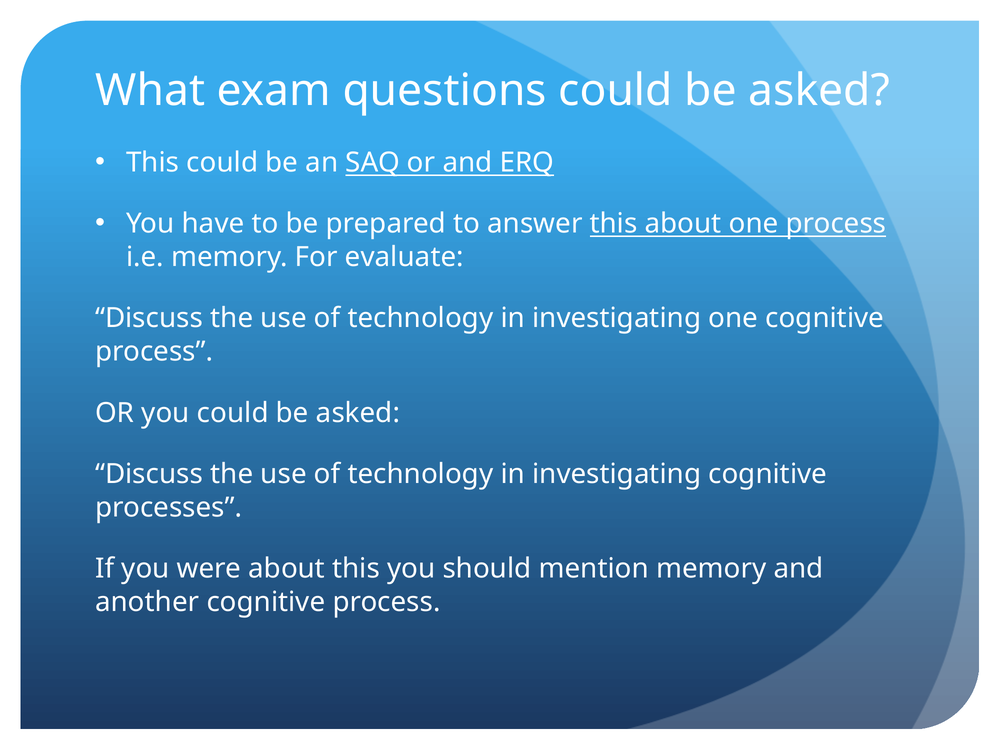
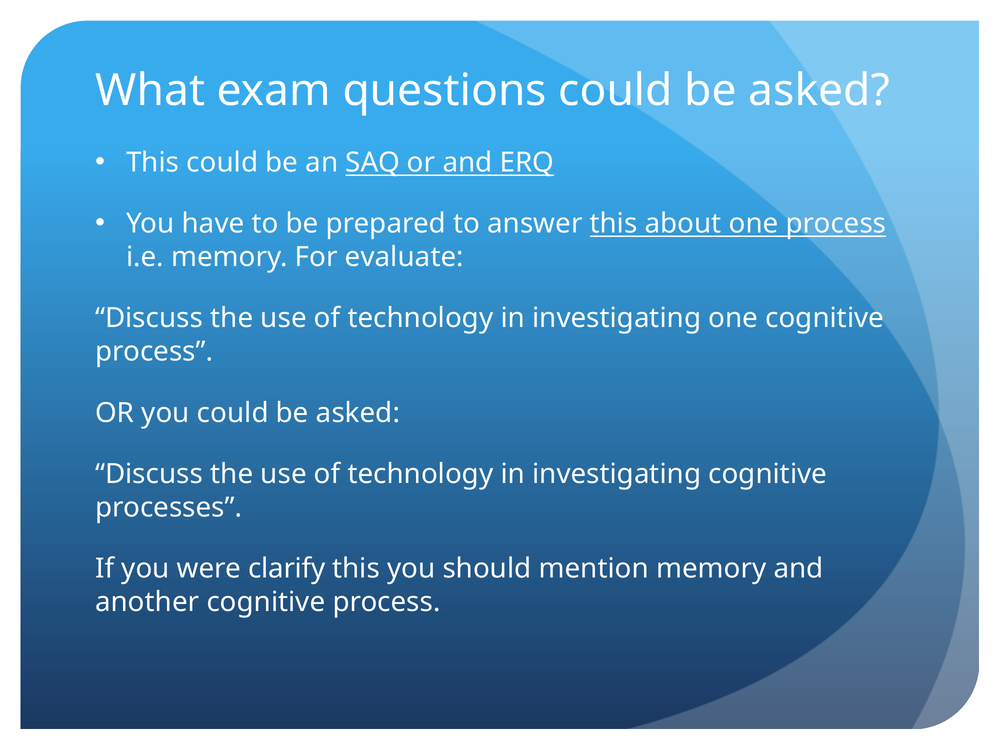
were about: about -> clarify
